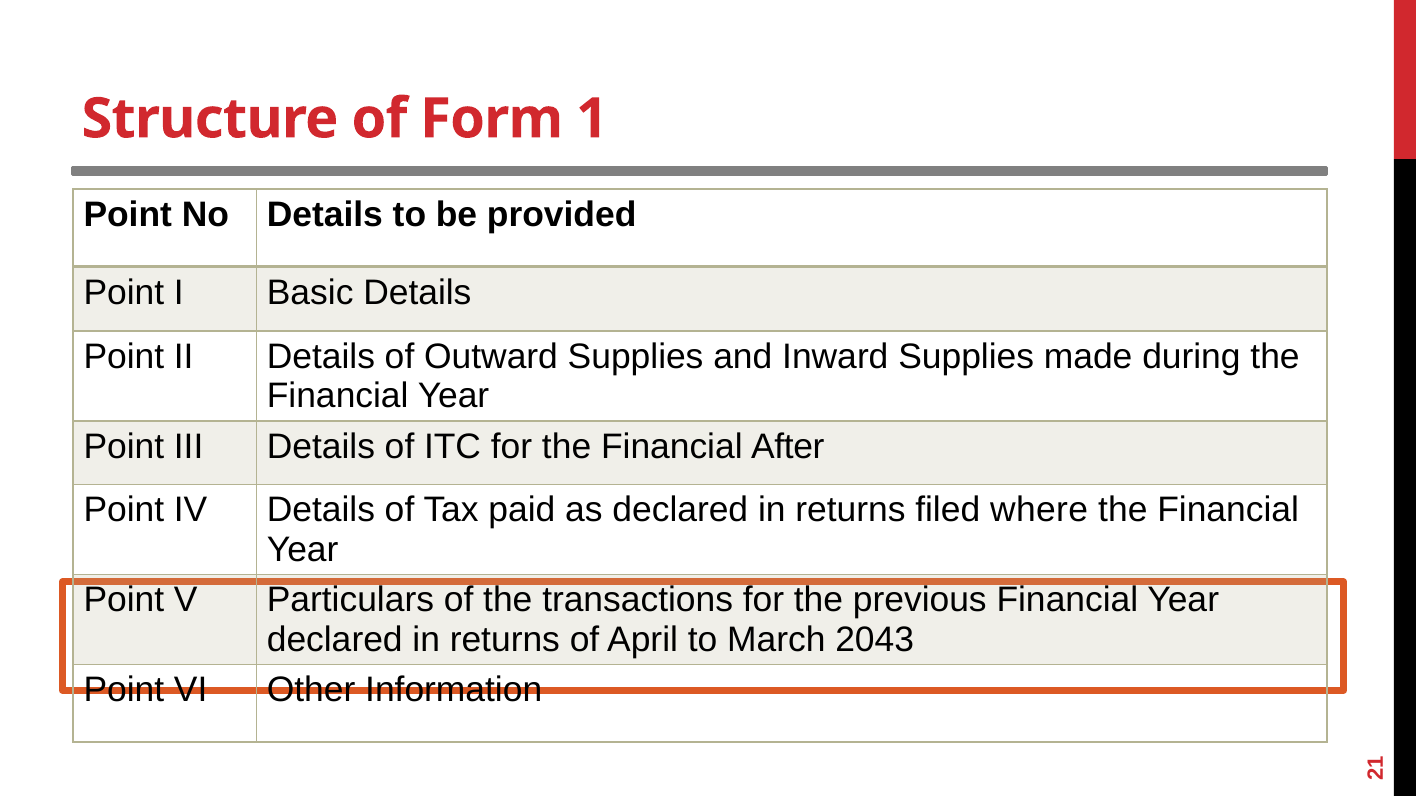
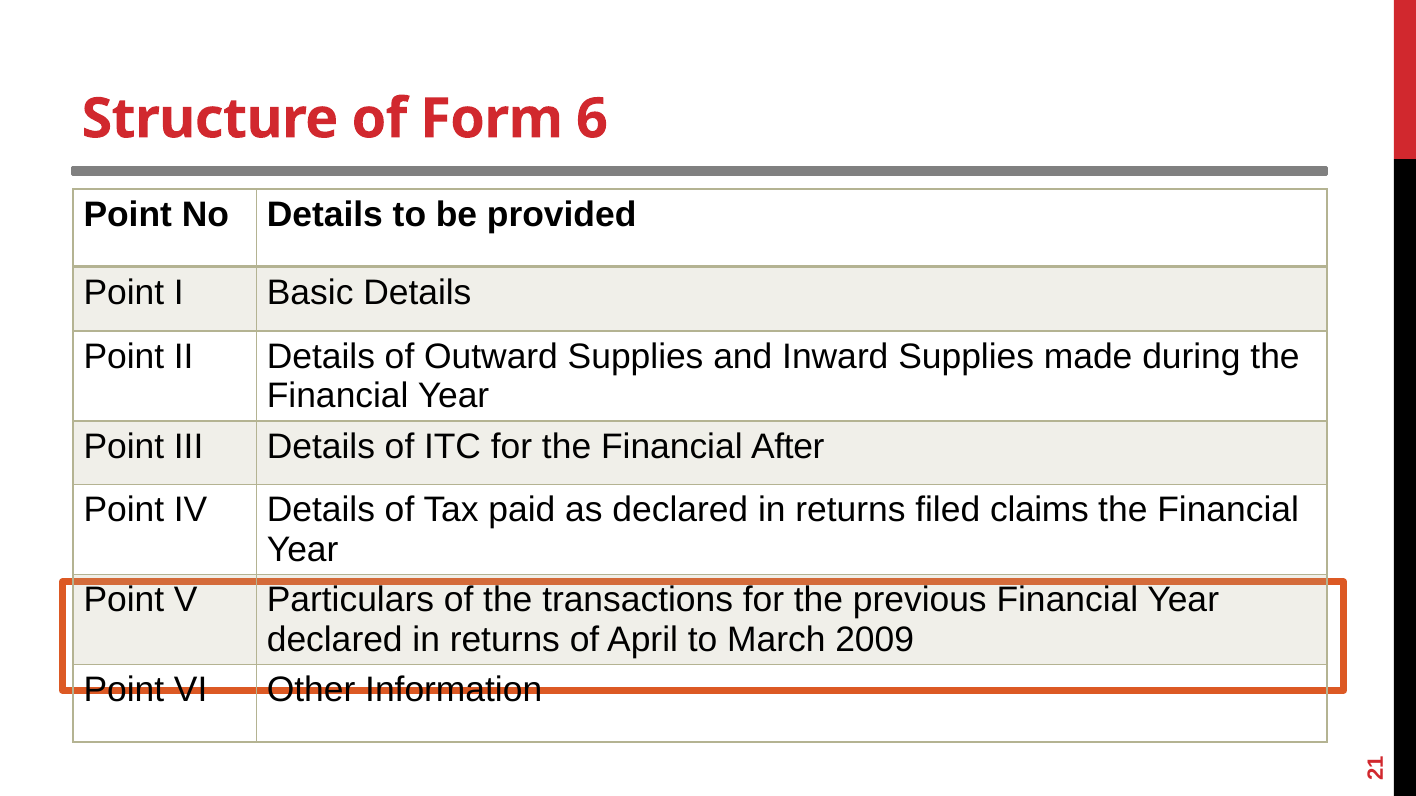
Form 1: 1 -> 6
where: where -> claims
2043: 2043 -> 2009
